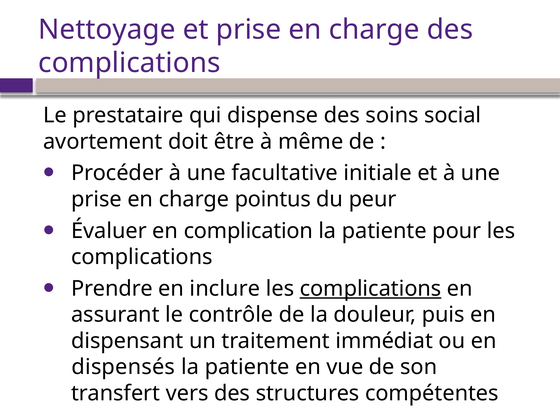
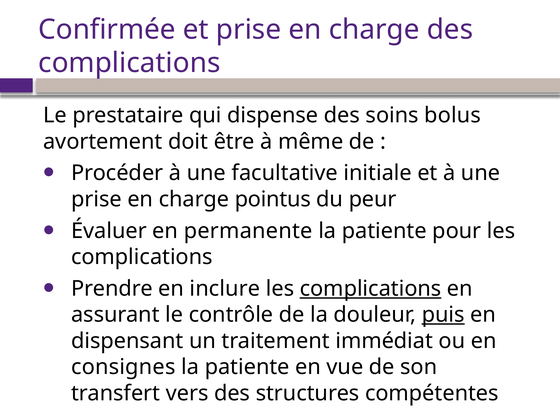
Nettoyage: Nettoyage -> Confirmée
social: social -> bolus
complication: complication -> permanente
puis underline: none -> present
dispensés: dispensés -> consignes
